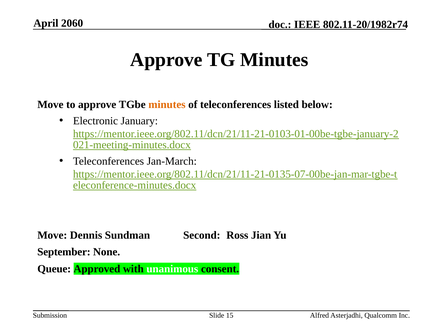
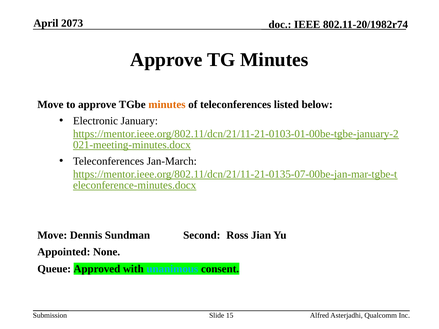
2060: 2060 -> 2073
September: September -> Appointed
unanimous colour: white -> light blue
